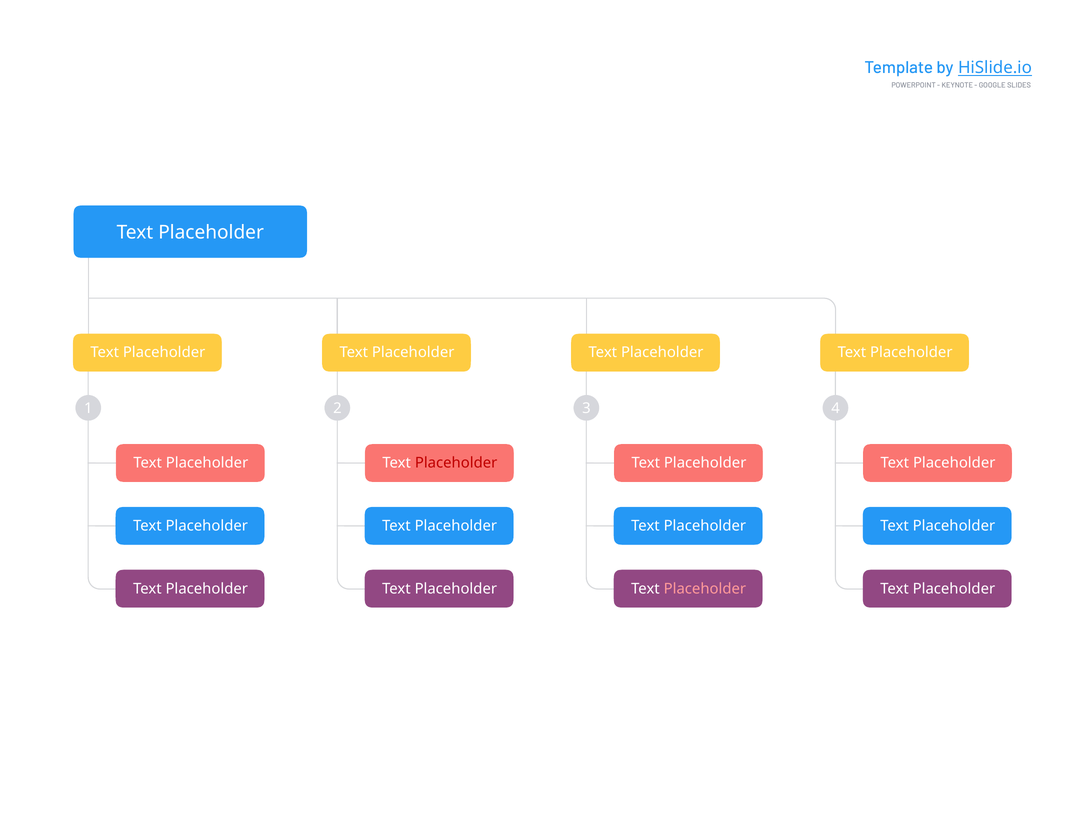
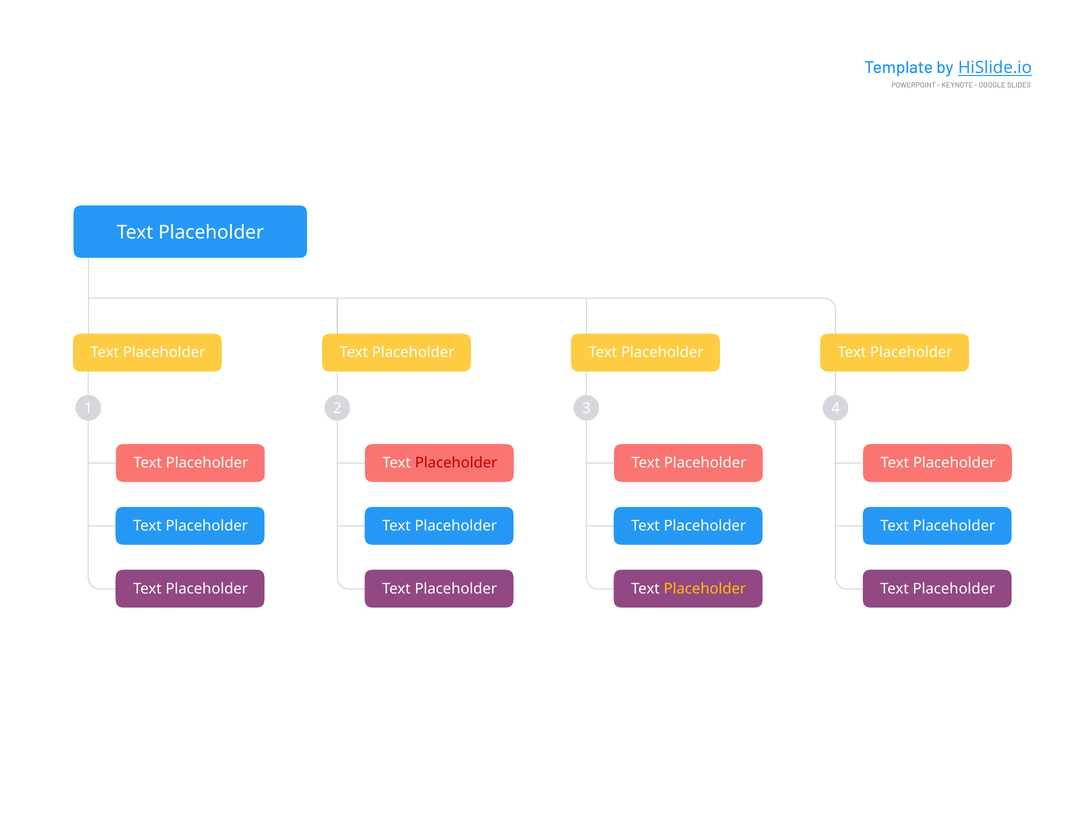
Placeholder at (705, 589) colour: pink -> yellow
